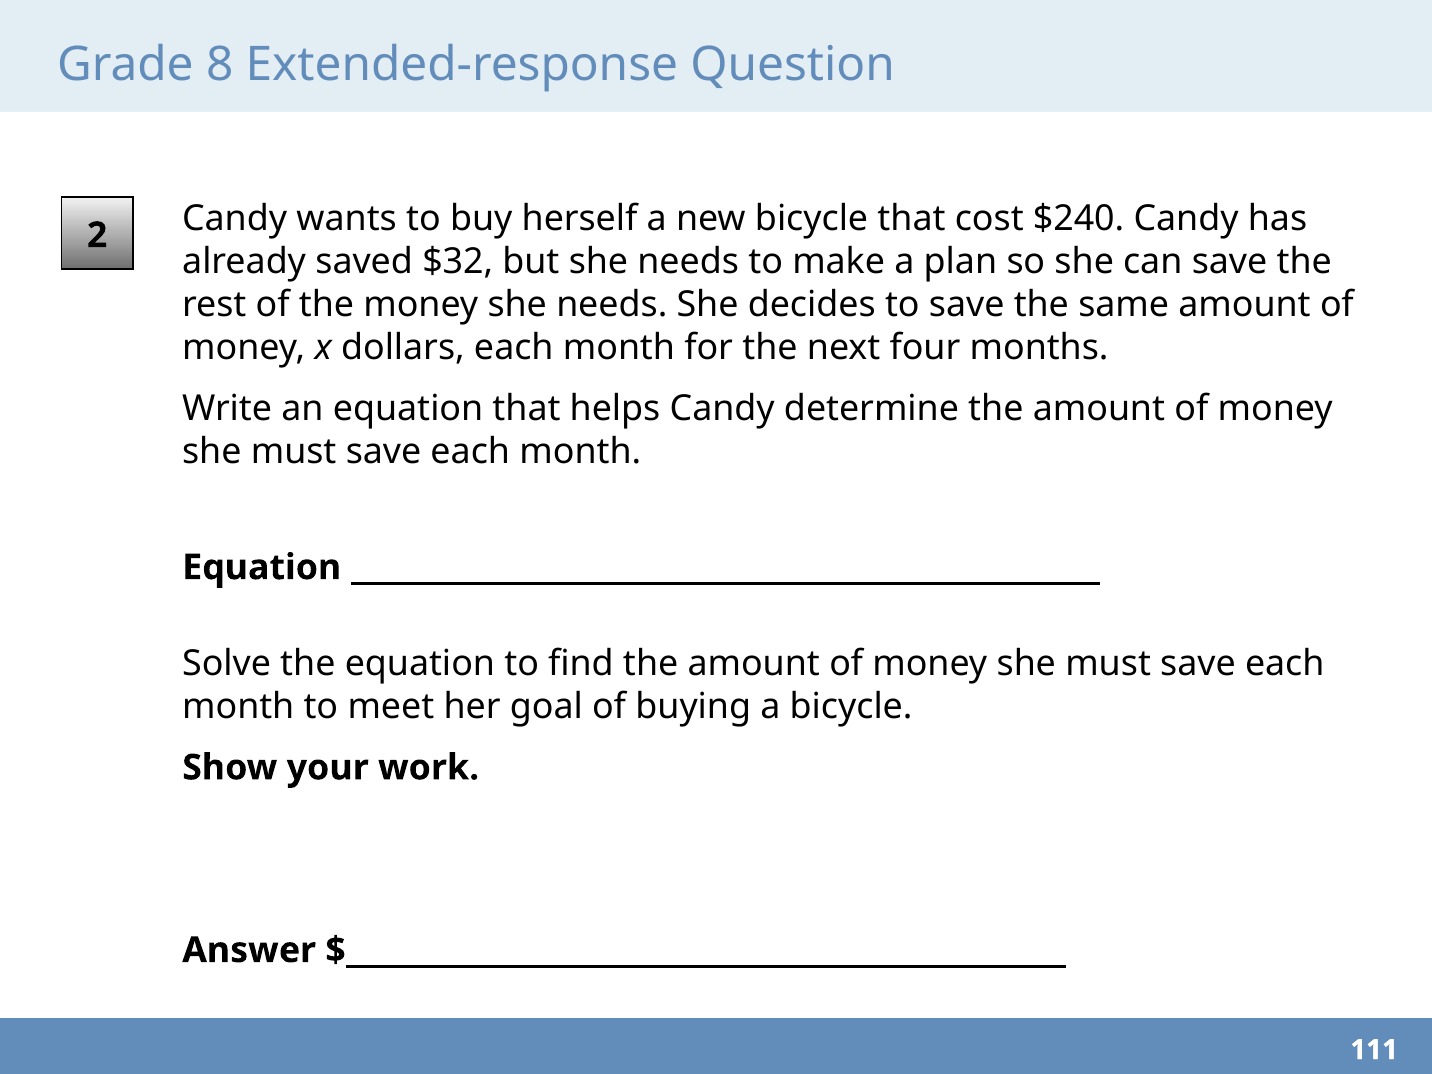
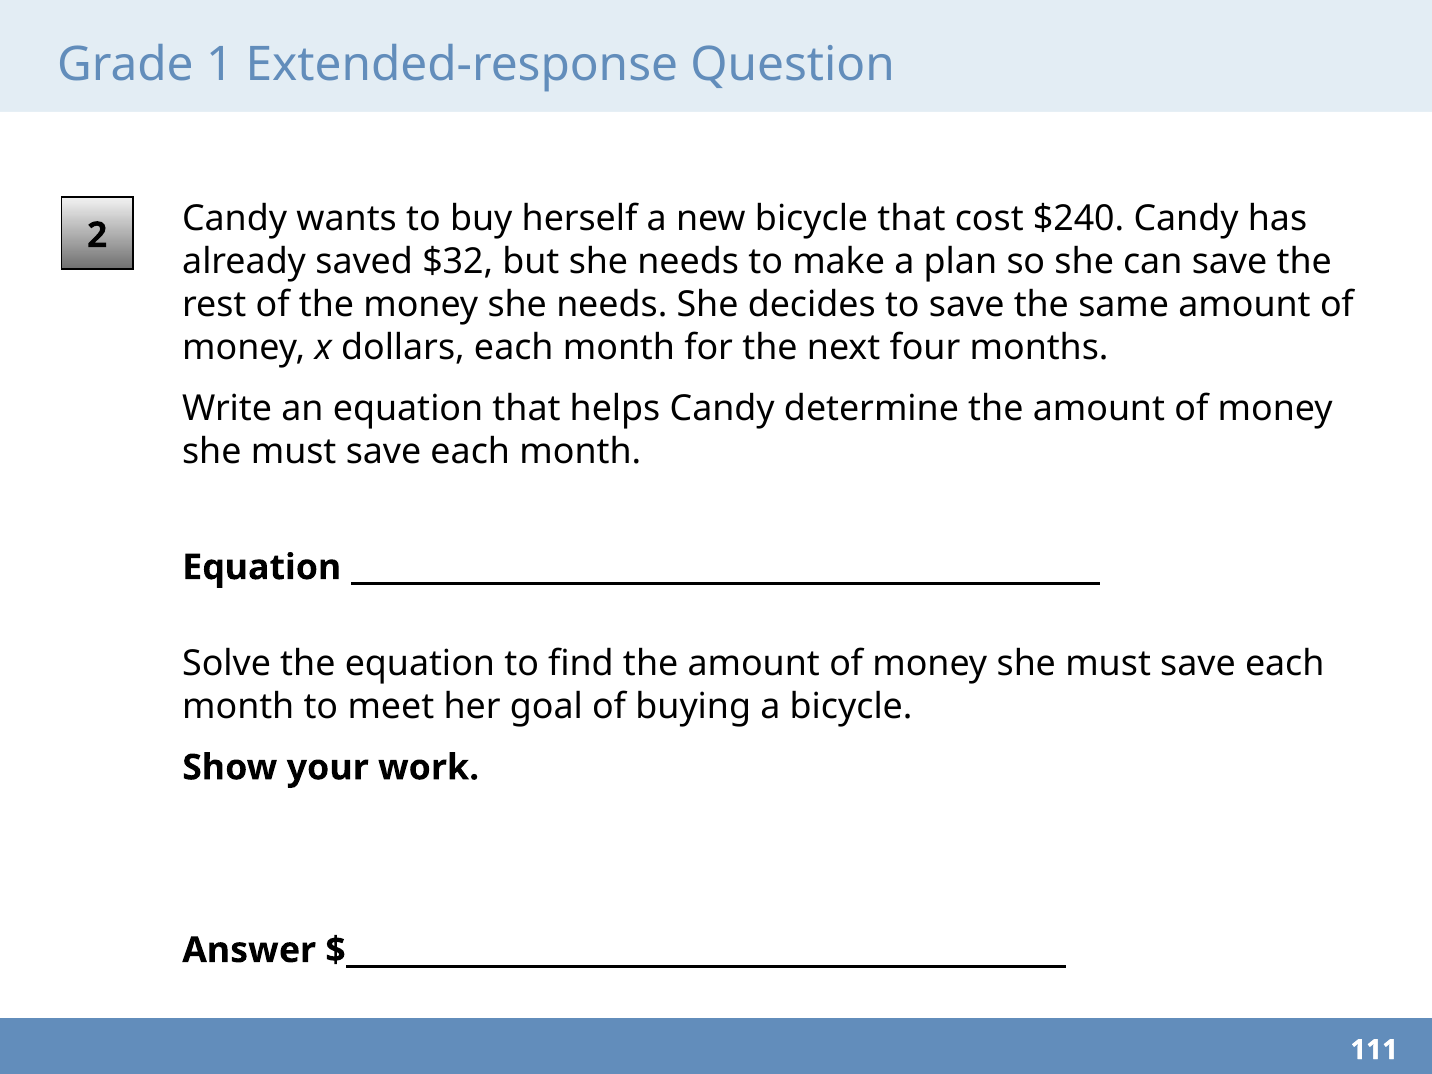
8: 8 -> 1
